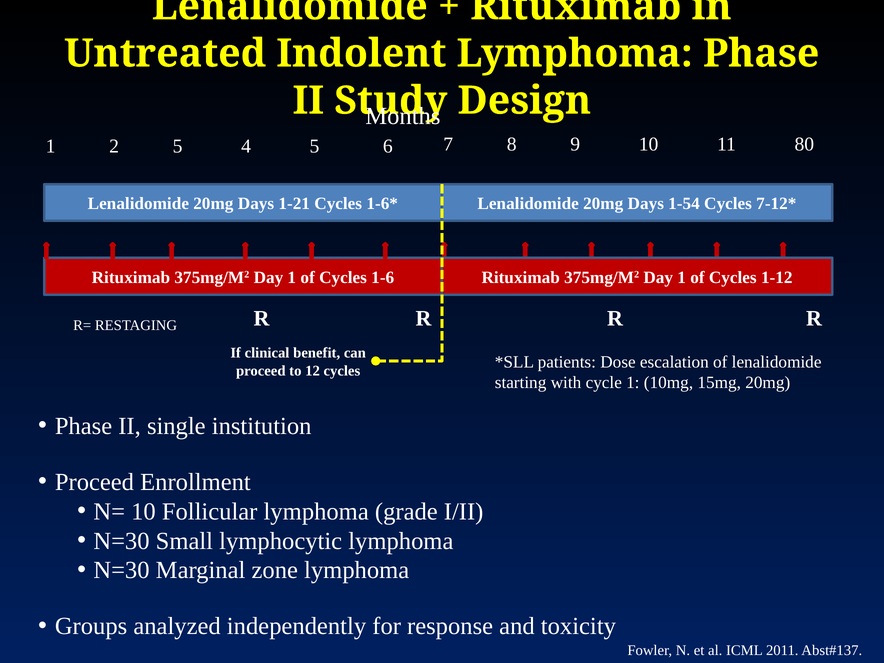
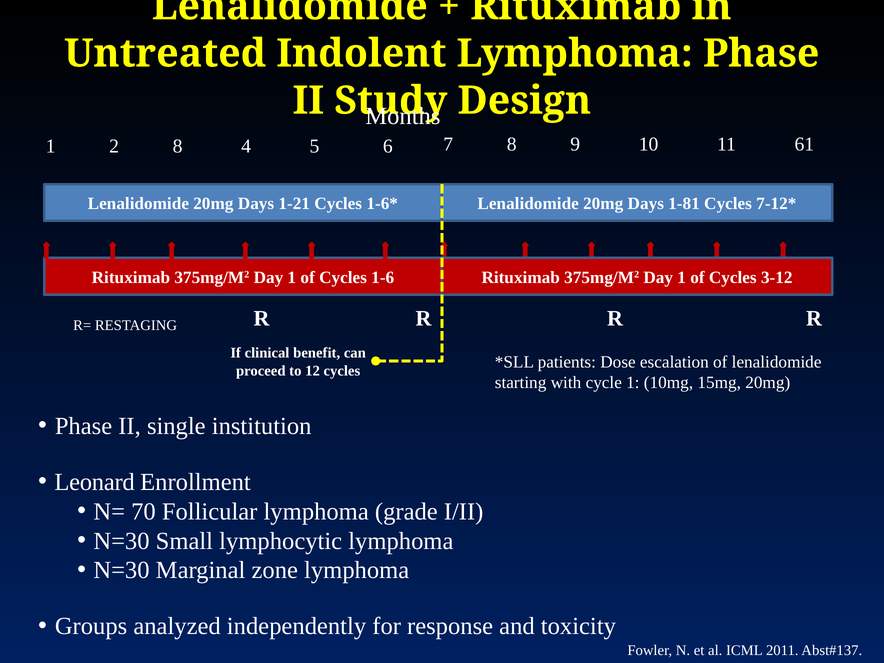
80: 80 -> 61
2 5: 5 -> 8
1-54: 1-54 -> 1-81
1-12: 1-12 -> 3-12
Proceed at (94, 482): Proceed -> Leonard
N= 10: 10 -> 70
